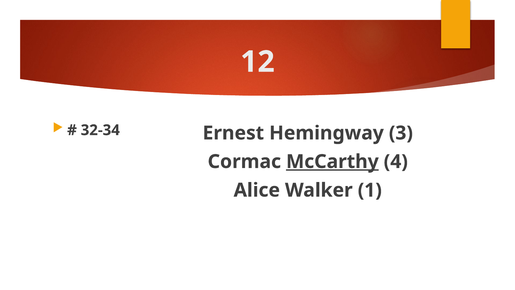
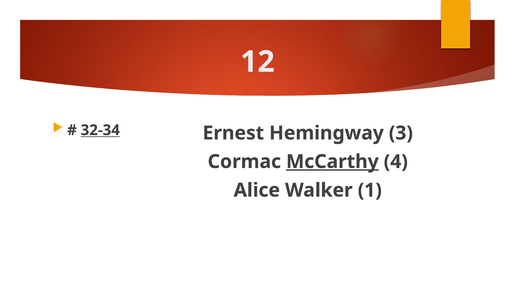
32-34 underline: none -> present
